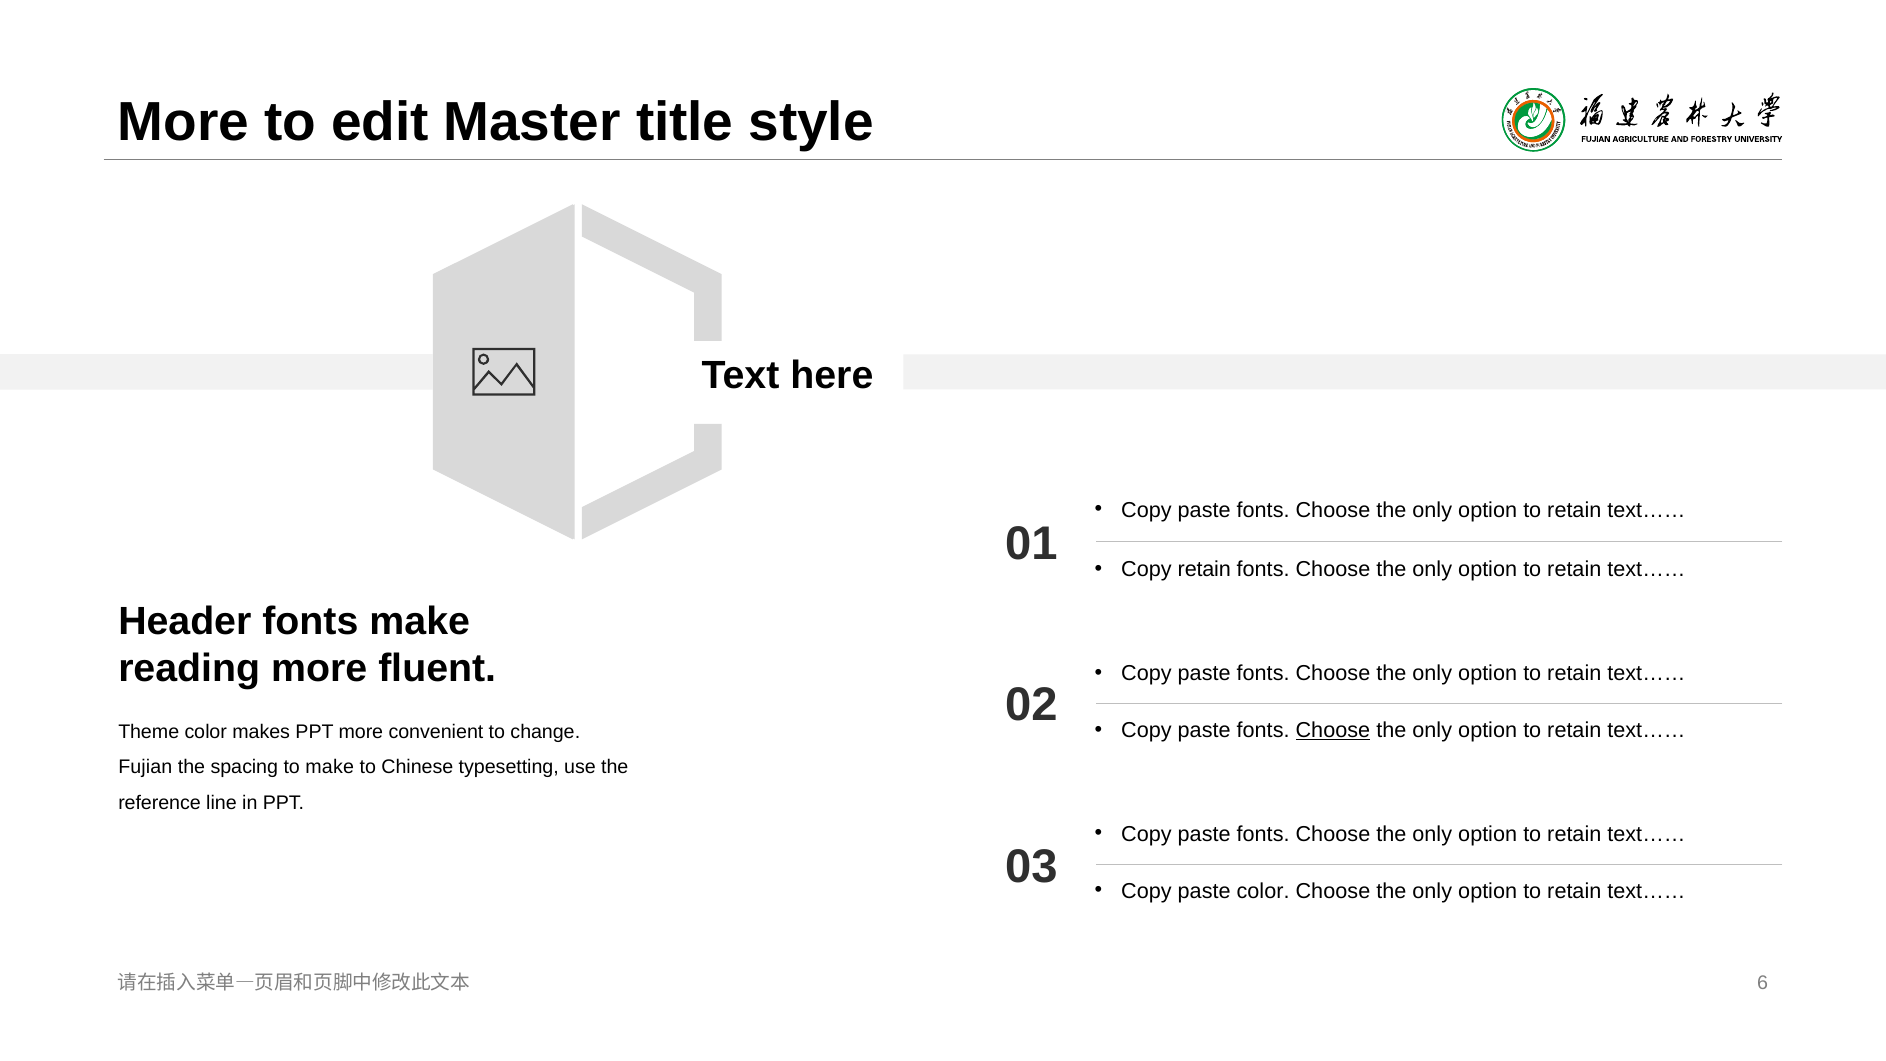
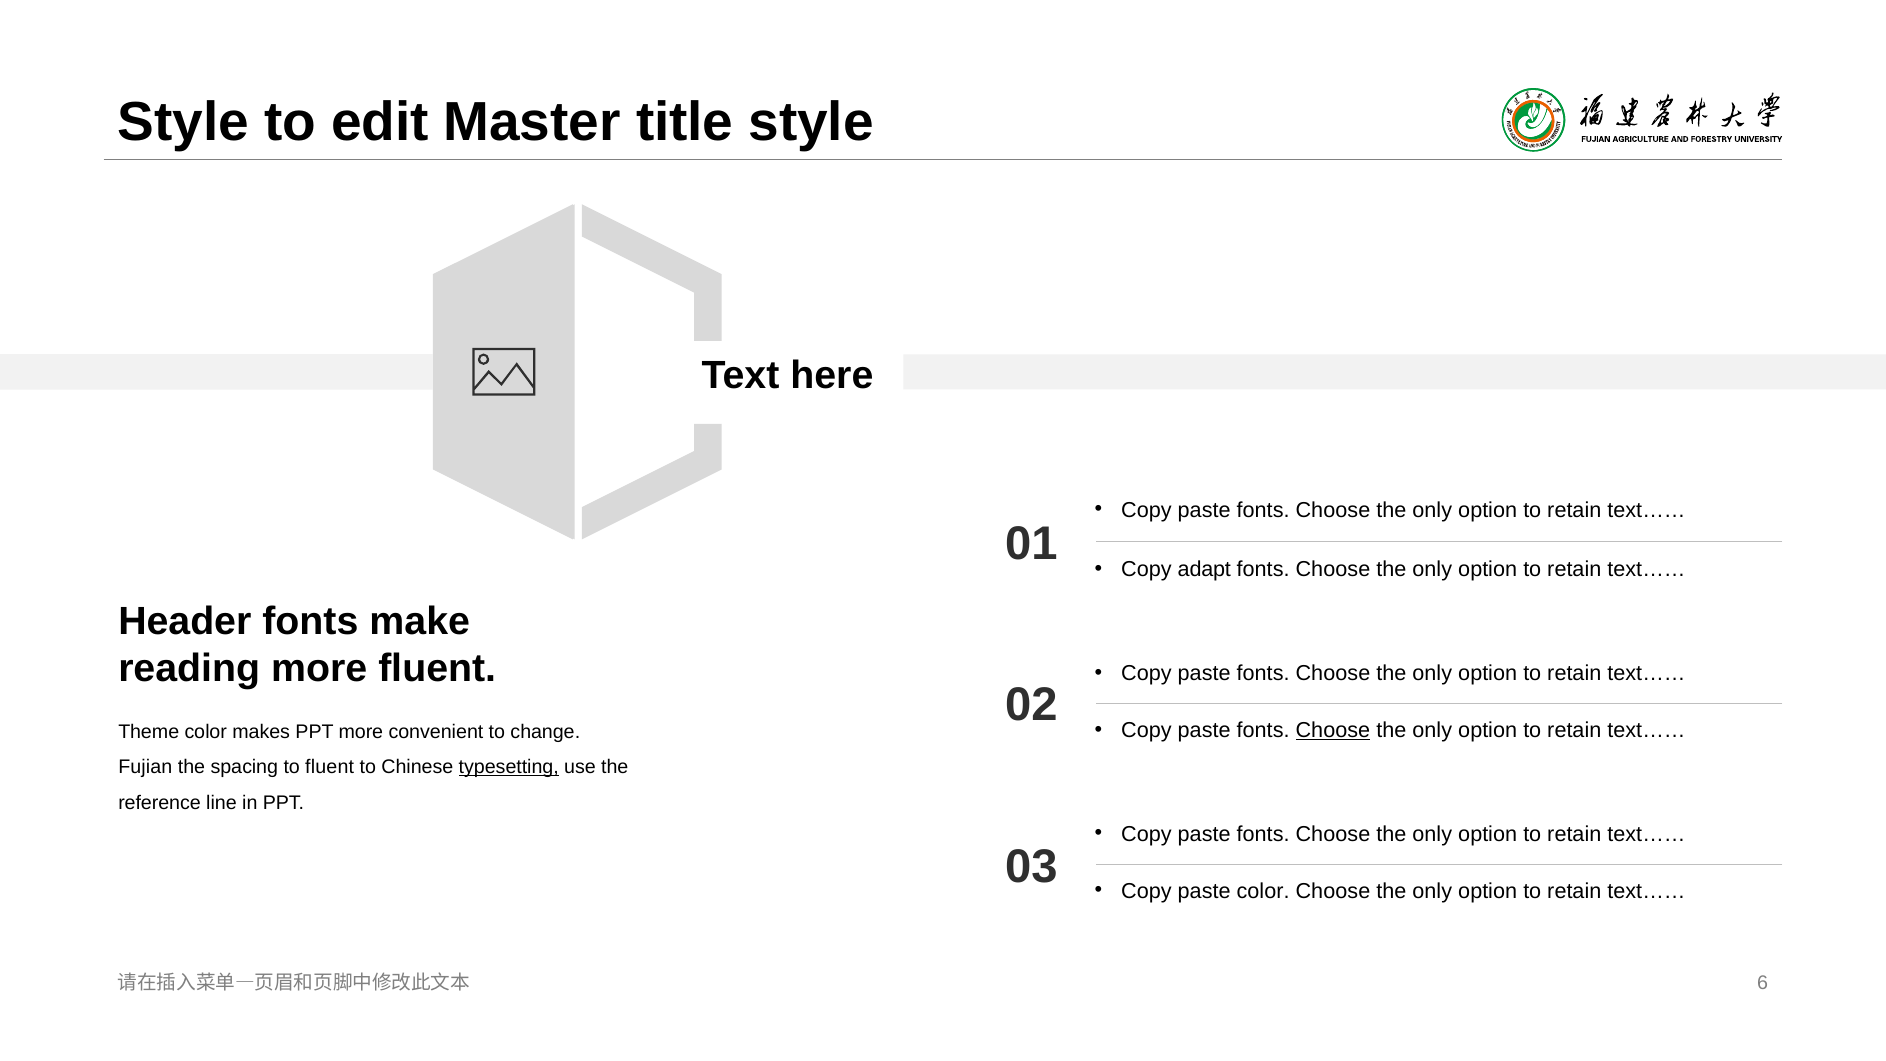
More at (183, 122): More -> Style
Copy retain: retain -> adapt
to make: make -> fluent
typesetting underline: none -> present
